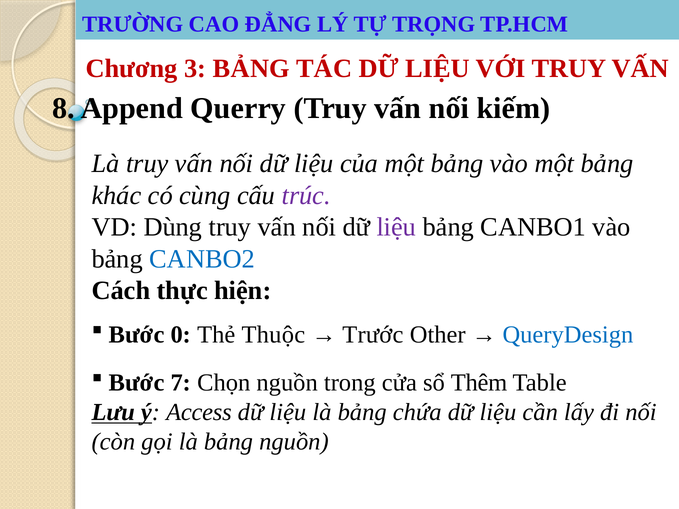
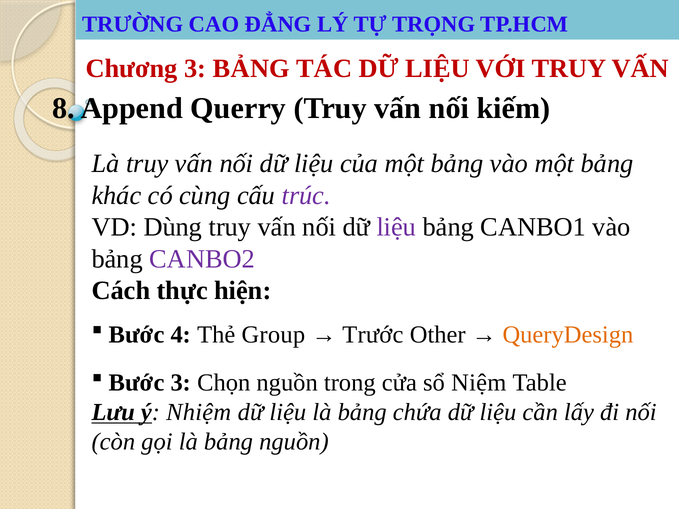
CANBO2 colour: blue -> purple
0: 0 -> 4
Thuộc: Thuộc -> Group
QueryDesign colour: blue -> orange
Bước 7: 7 -> 3
Thêm: Thêm -> Niệm
Access: Access -> Nhiệm
